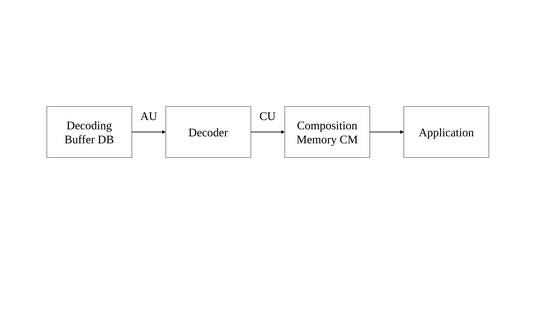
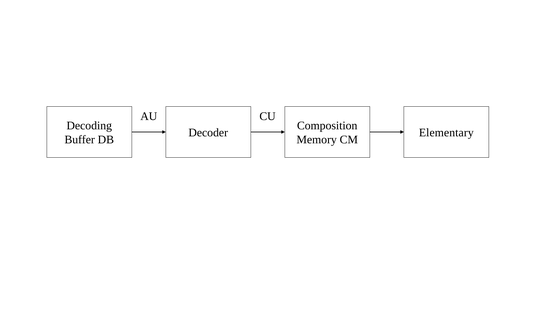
Application: Application -> Elementary
